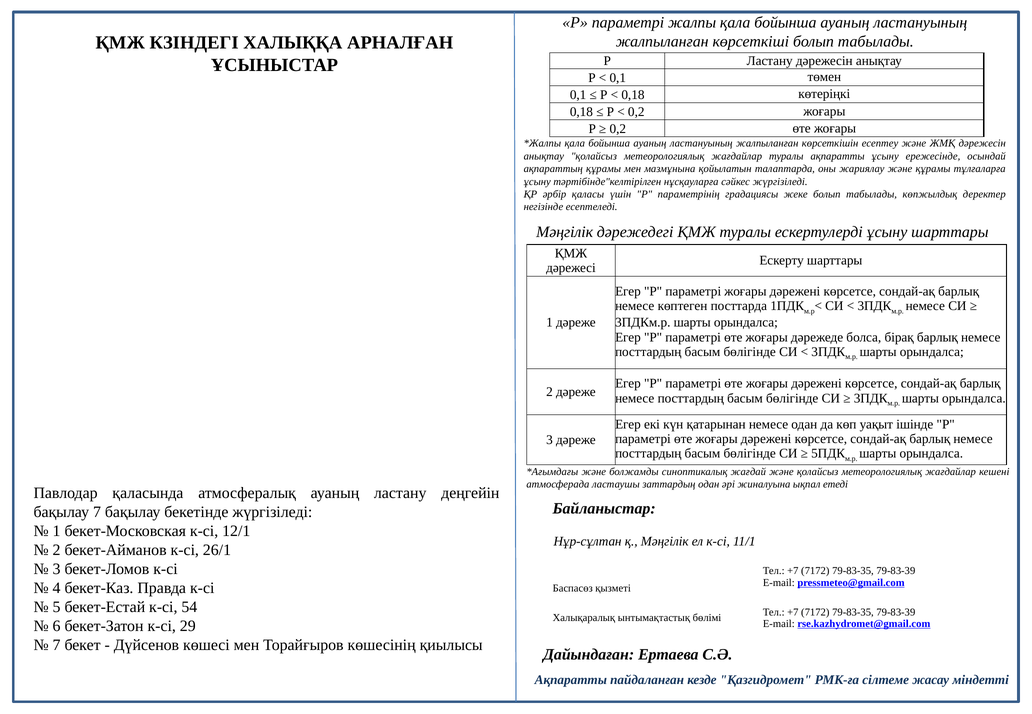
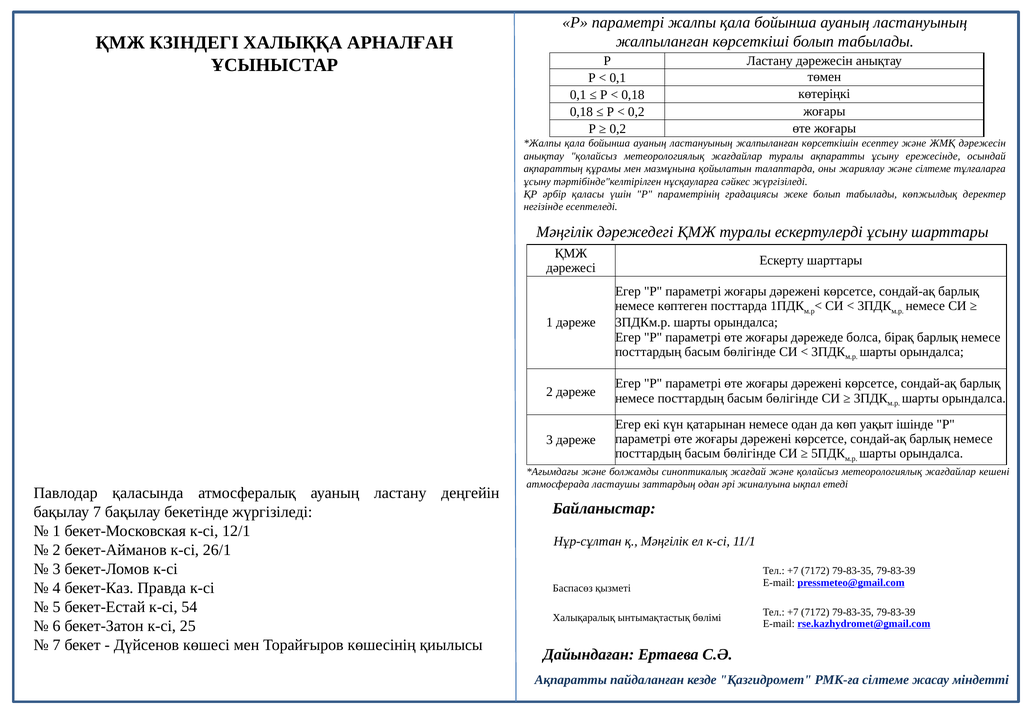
және құрамы: құрамы -> сілтеме
29: 29 -> 25
